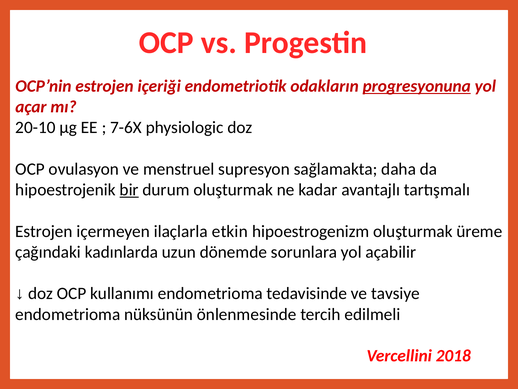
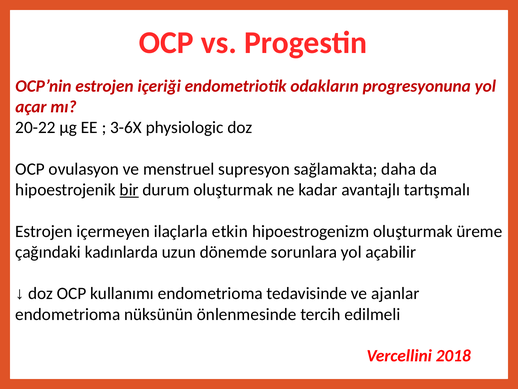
progresyonuna underline: present -> none
20-10: 20-10 -> 20-22
7-6X: 7-6X -> 3-6X
tavsiye: tavsiye -> ajanlar
